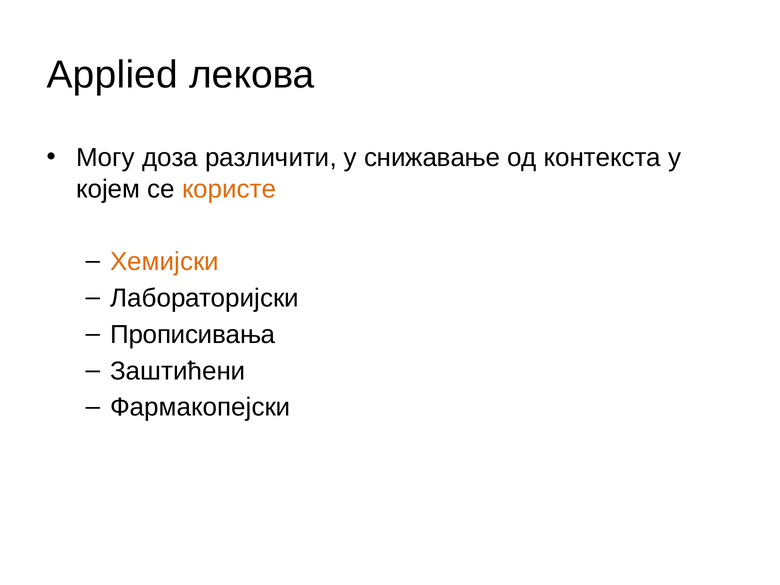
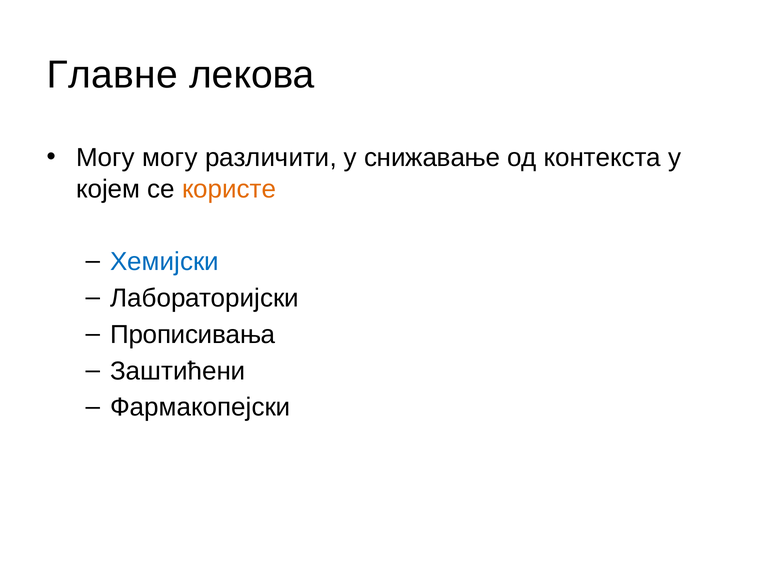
Applied: Applied -> Главне
Могу доза: доза -> могу
Хемијски colour: orange -> blue
